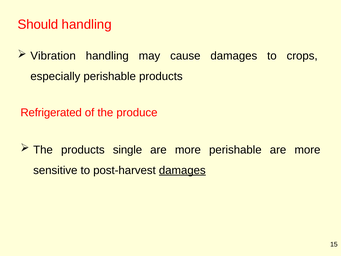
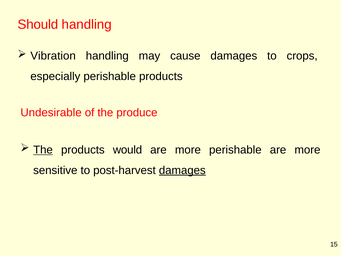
Refrigerated: Refrigerated -> Undesirable
The at (43, 150) underline: none -> present
single: single -> would
